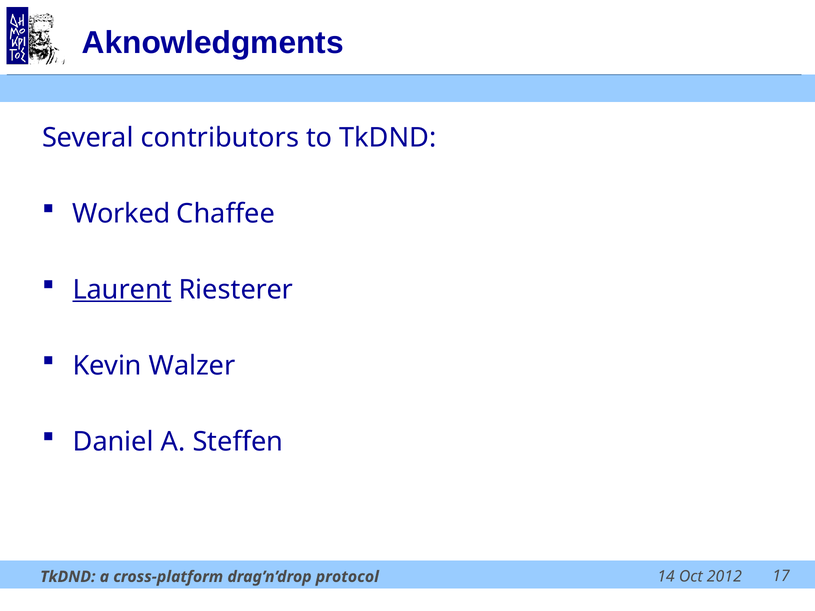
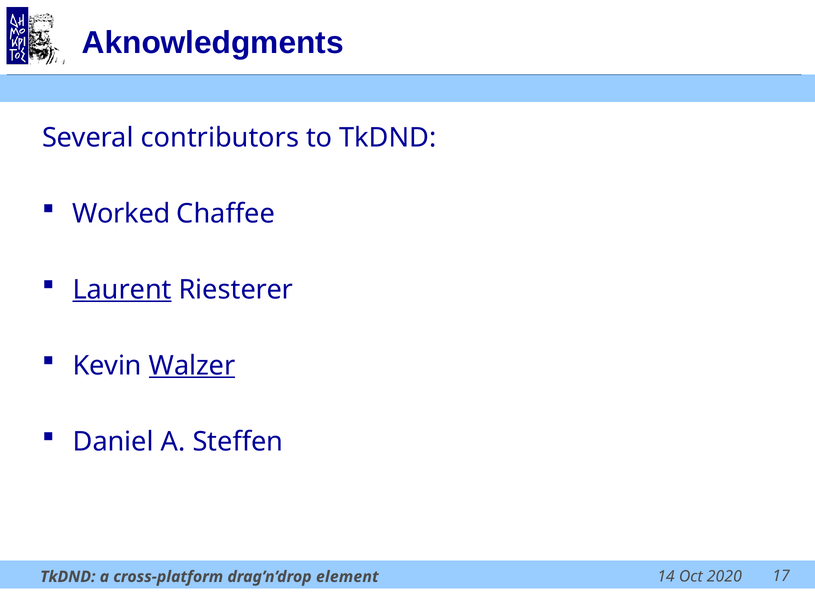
Walzer underline: none -> present
2012: 2012 -> 2020
protocol: protocol -> element
